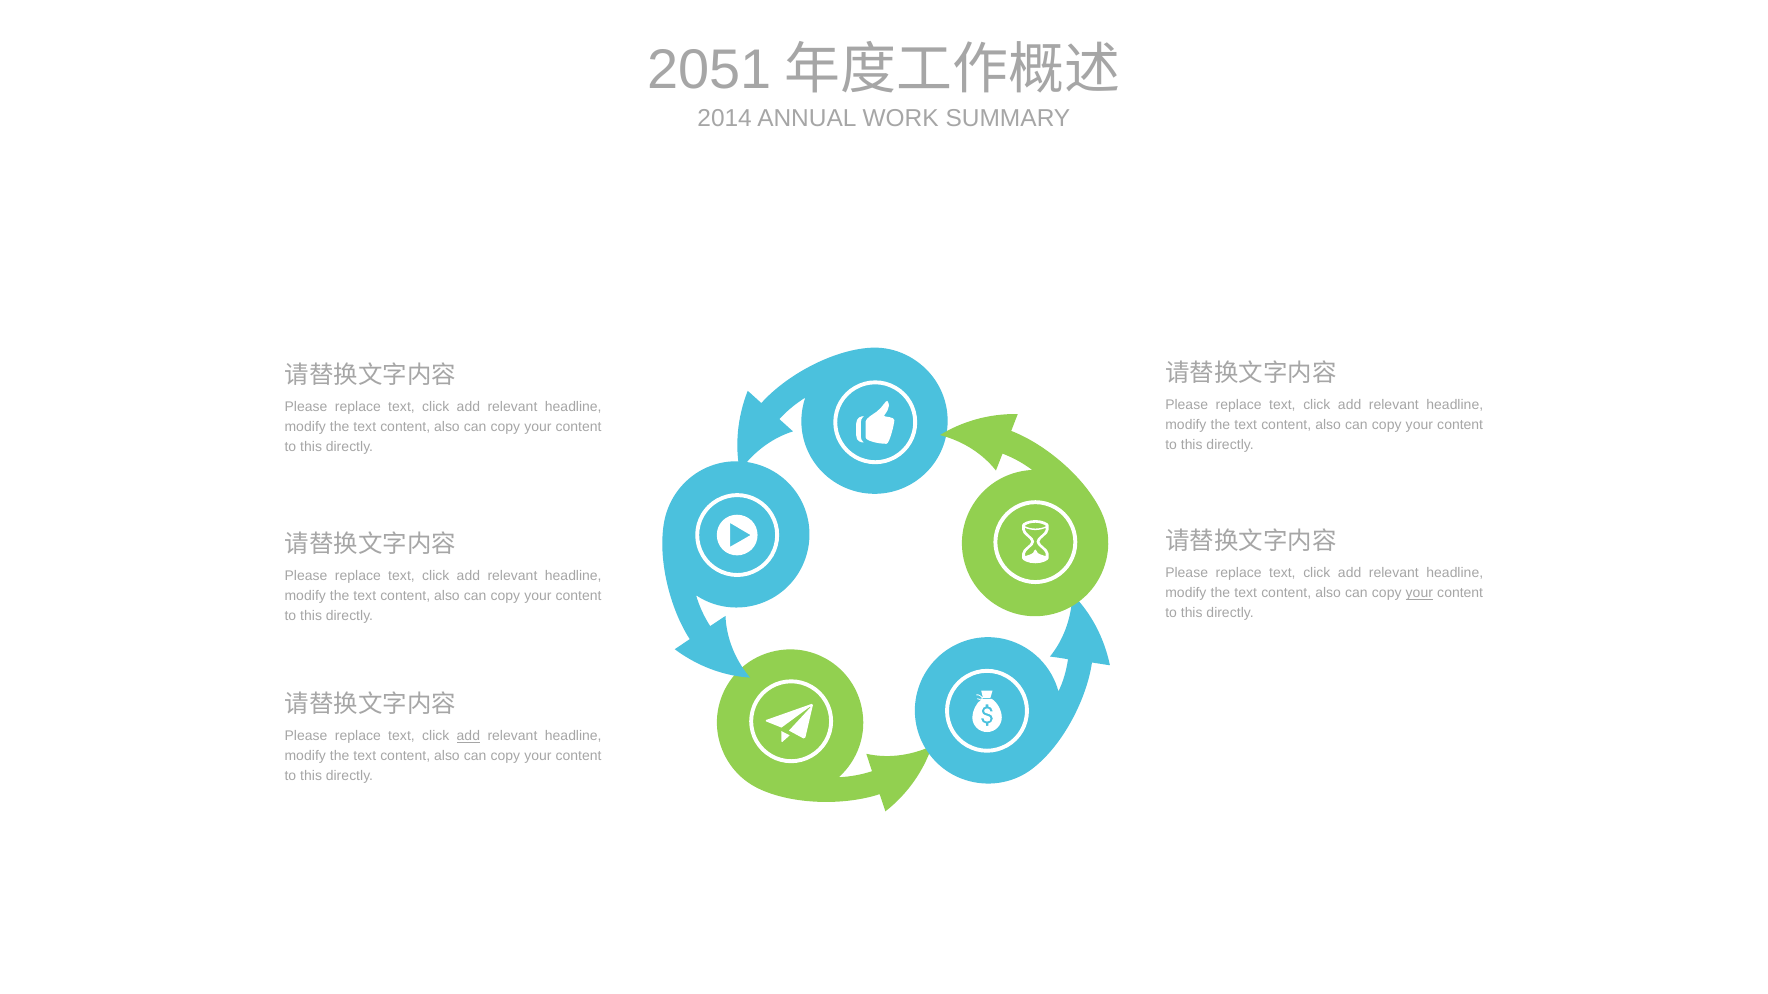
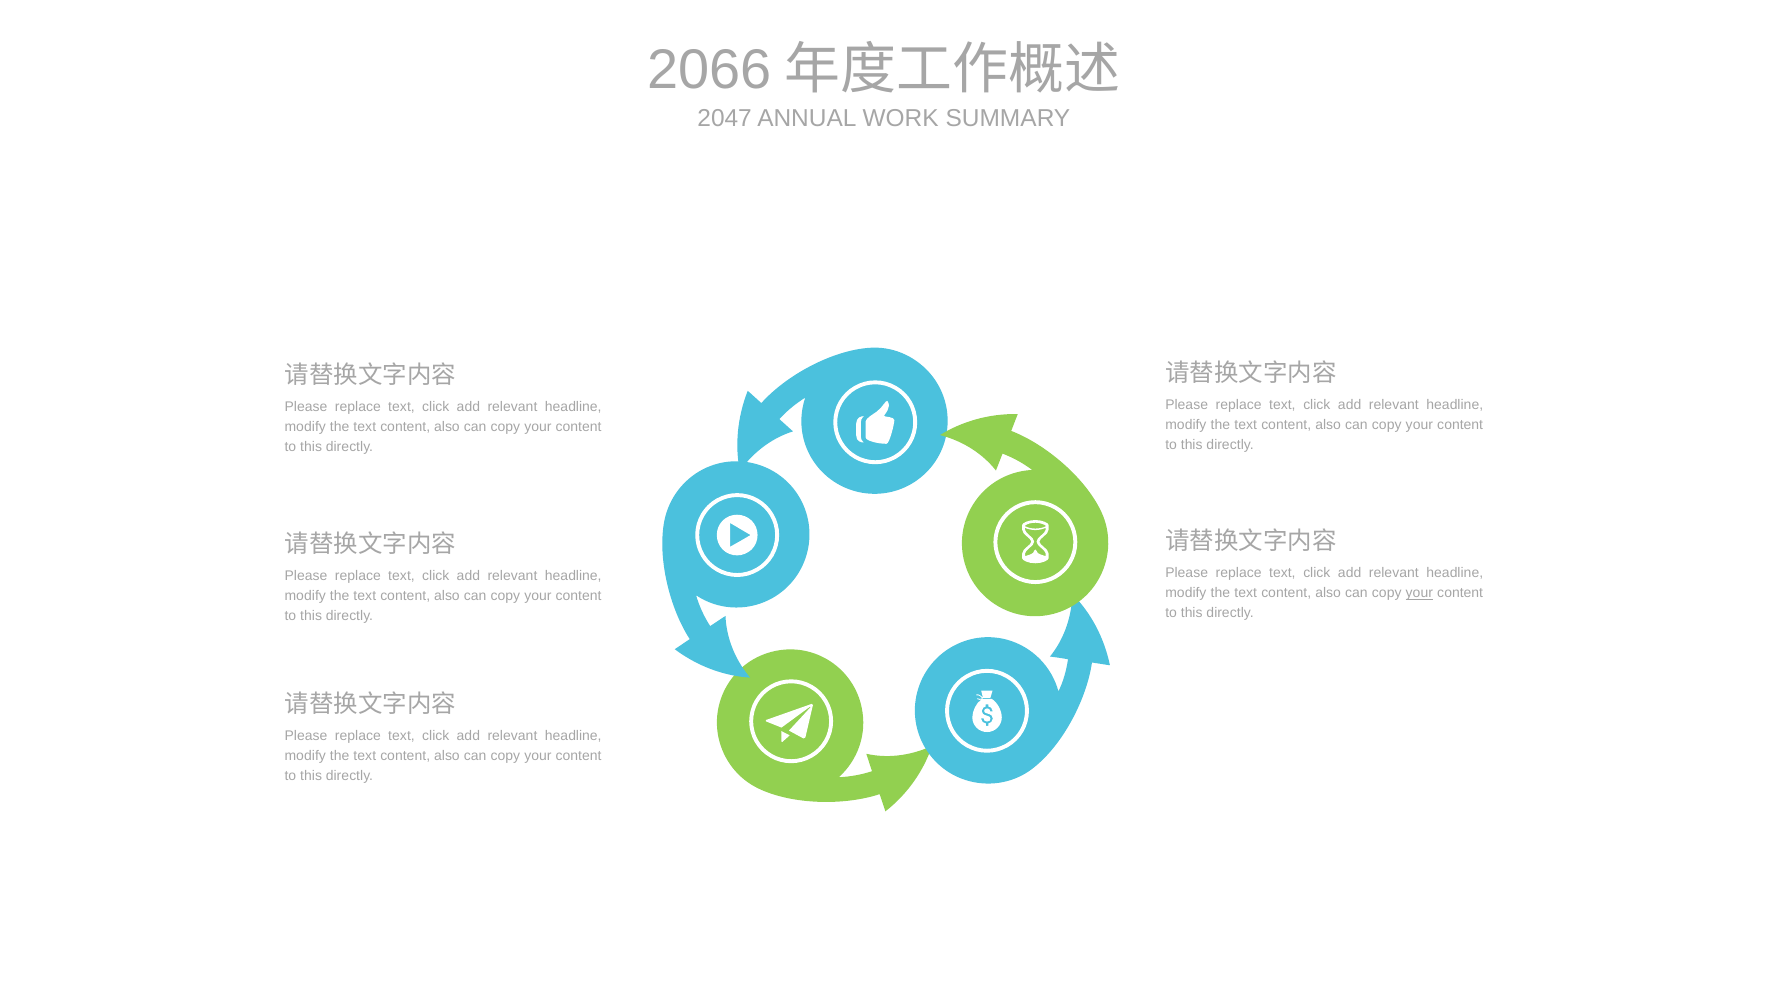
2051: 2051 -> 2066
2014: 2014 -> 2047
add at (468, 737) underline: present -> none
